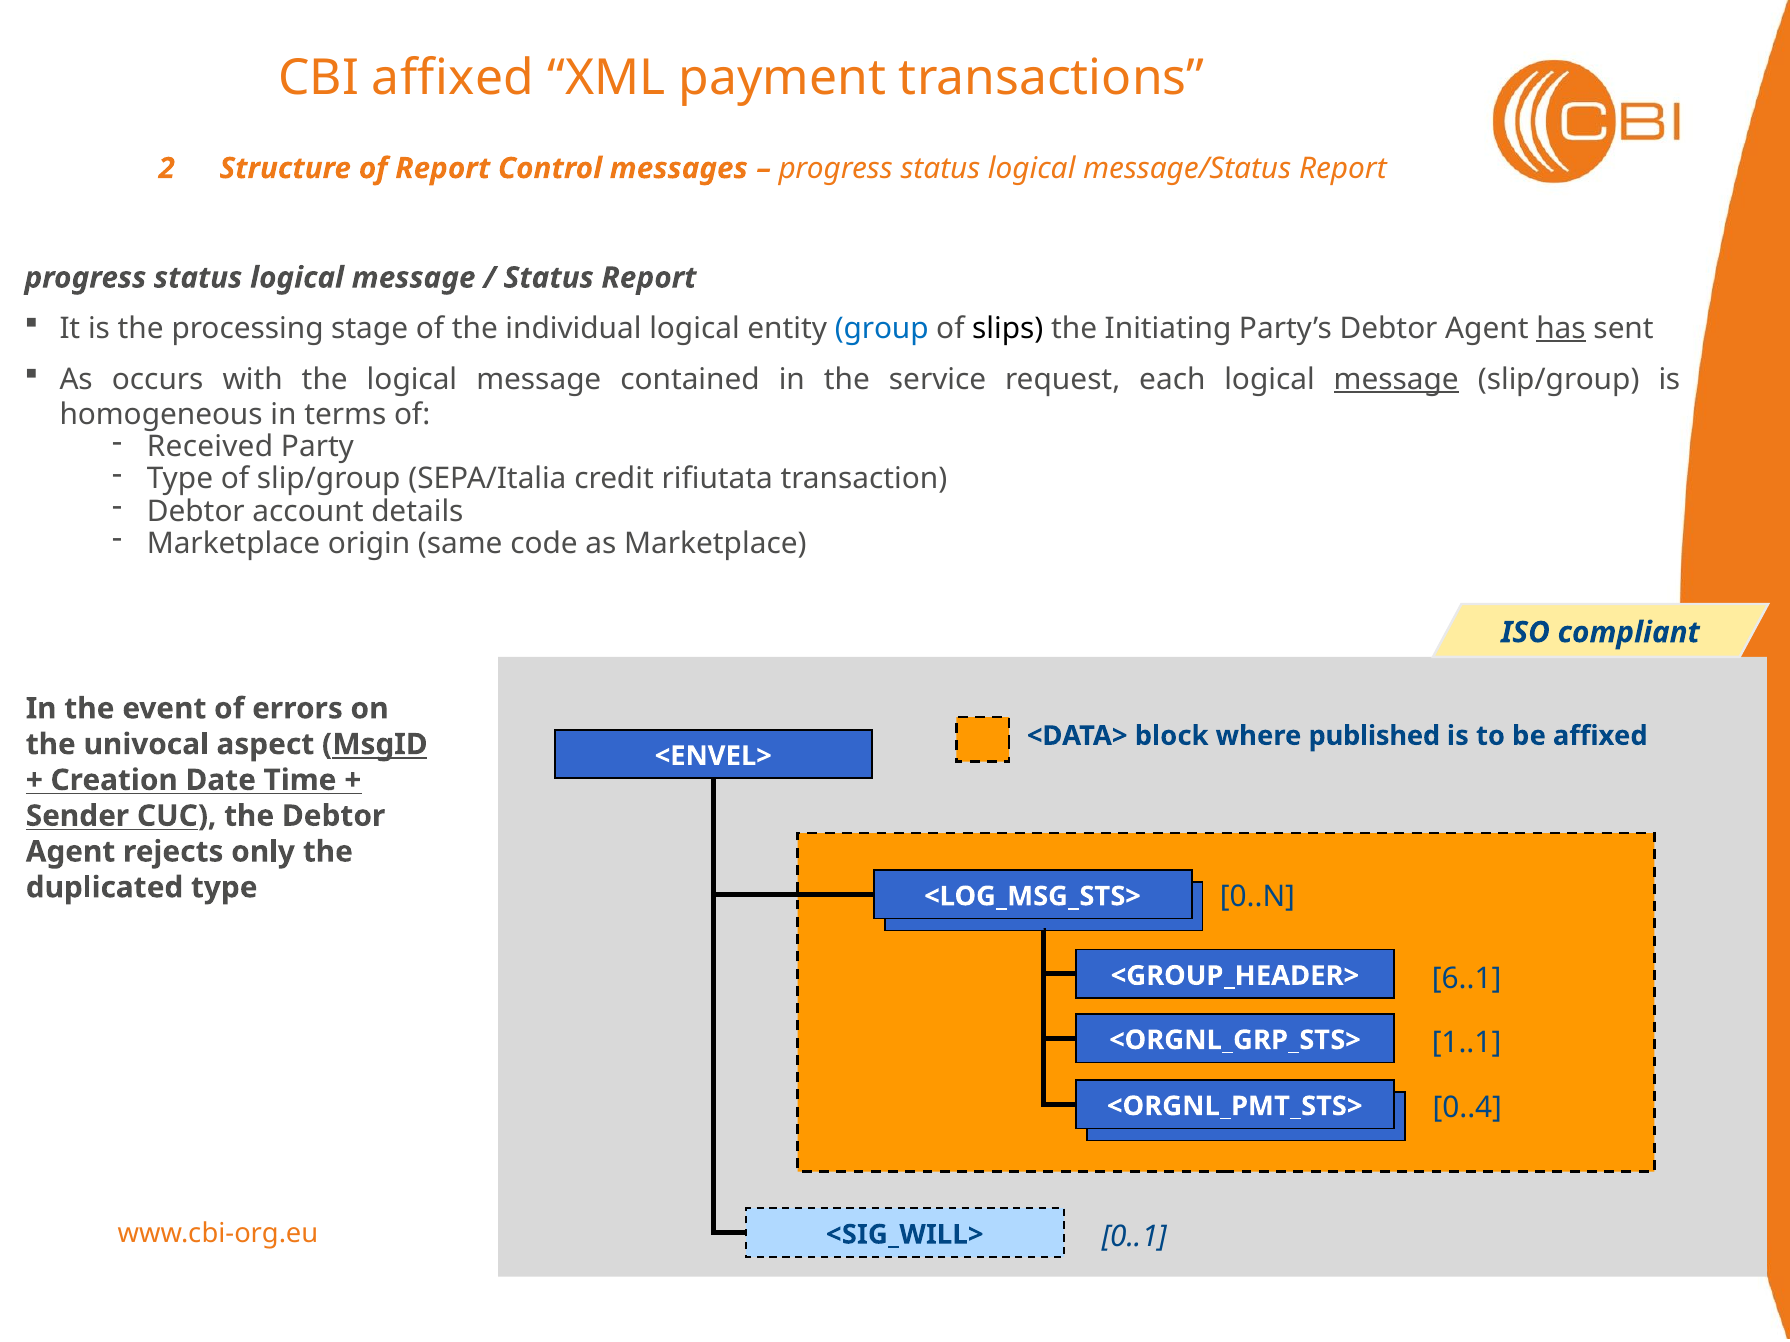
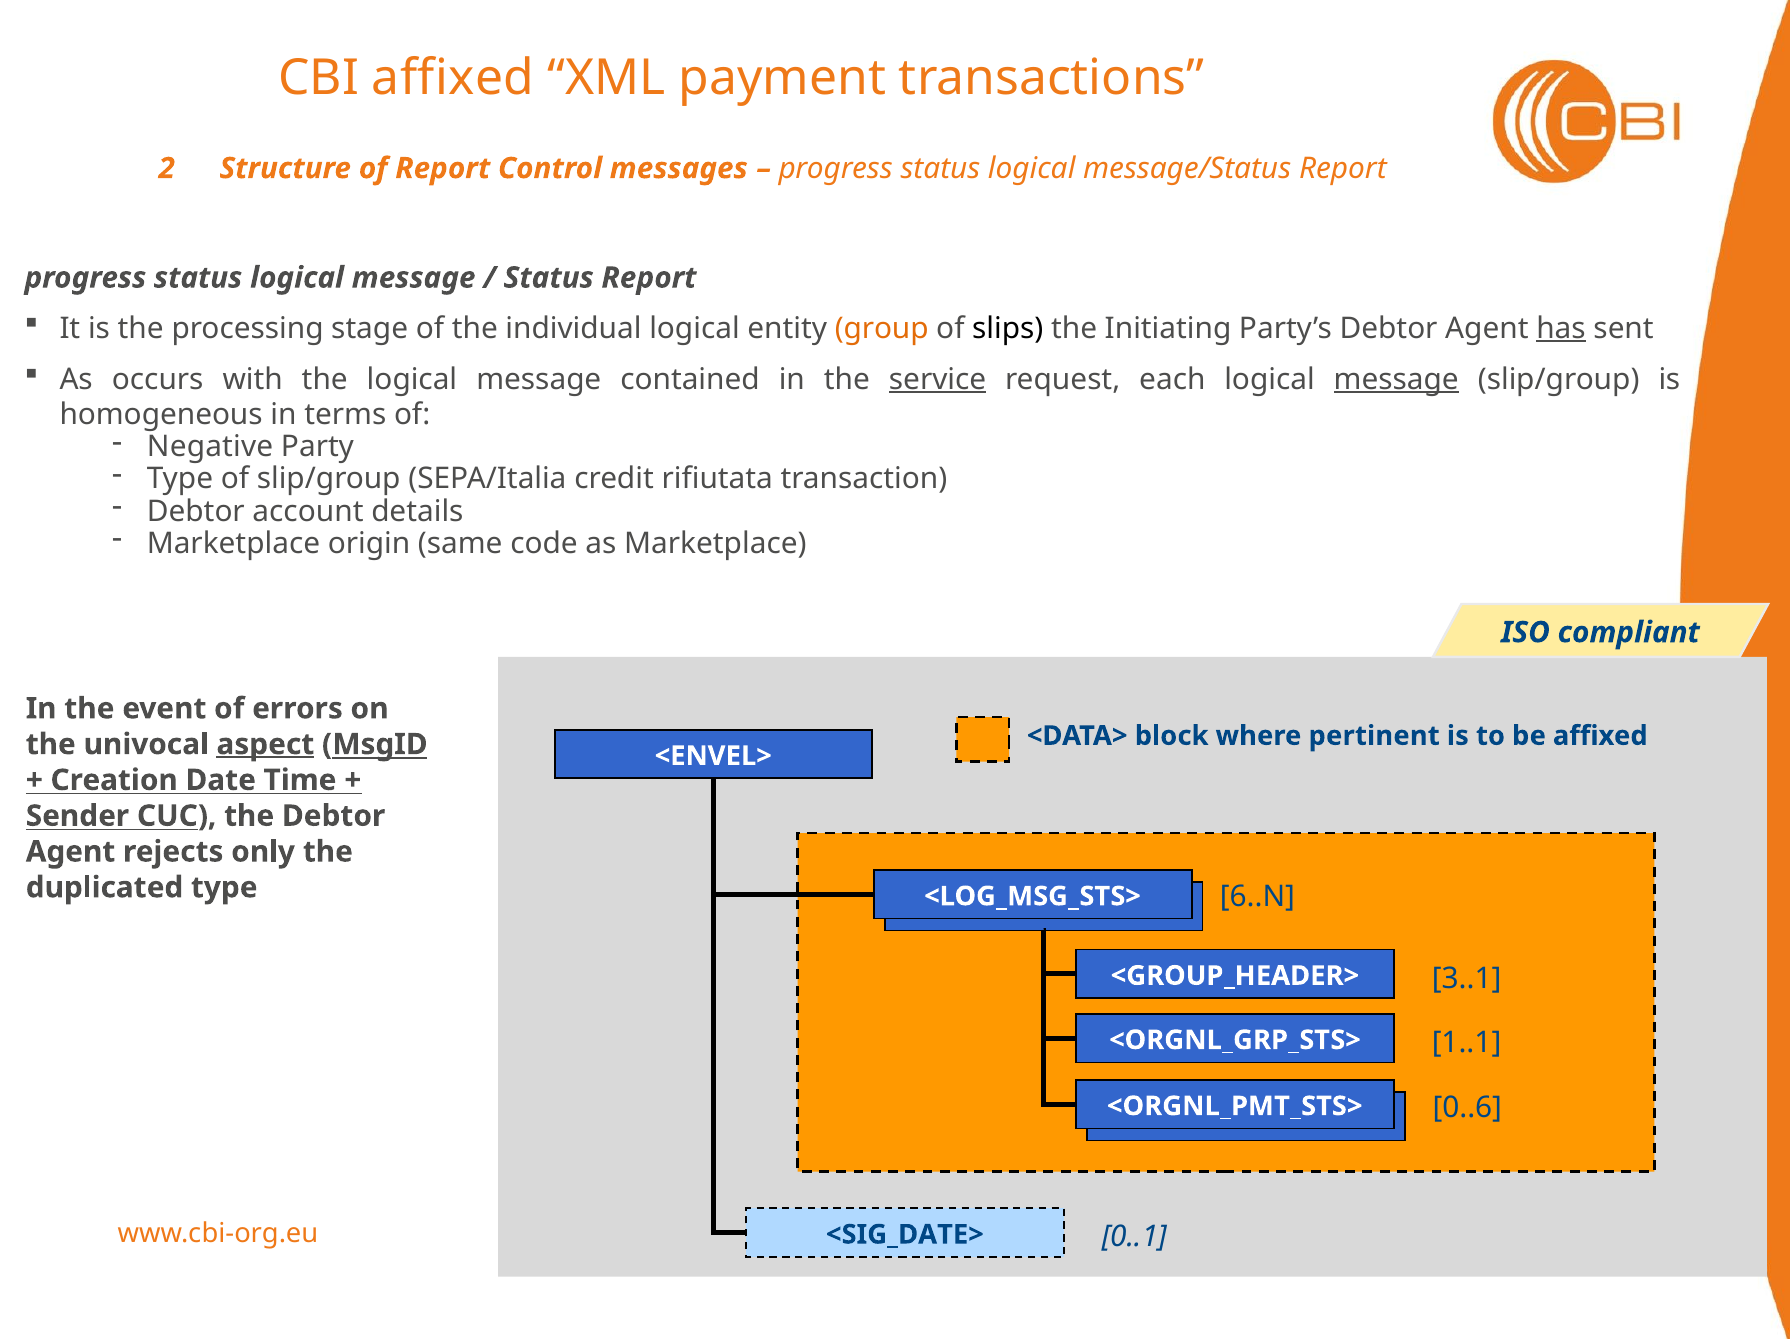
group colour: blue -> orange
service underline: none -> present
Received: Received -> Negative
published: published -> pertinent
aspect underline: none -> present
0..N: 0..N -> 6..N
6..1: 6..1 -> 3..1
0..4: 0..4 -> 0..6
<SIG_WILL>: <SIG_WILL> -> <SIG_DATE>
